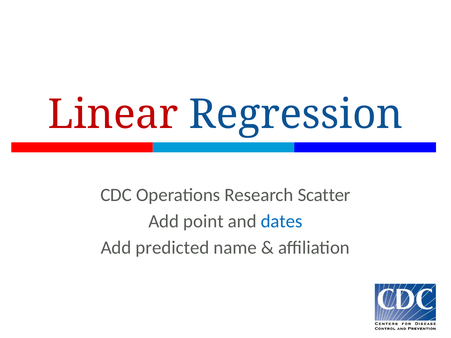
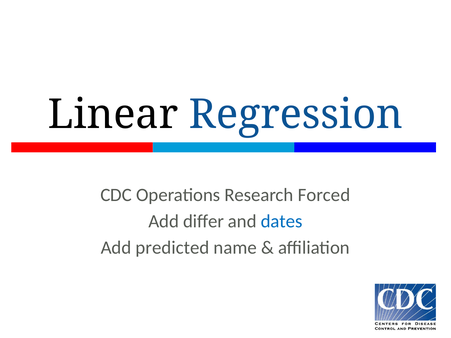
Linear colour: red -> black
Scatter: Scatter -> Forced
point: point -> differ
